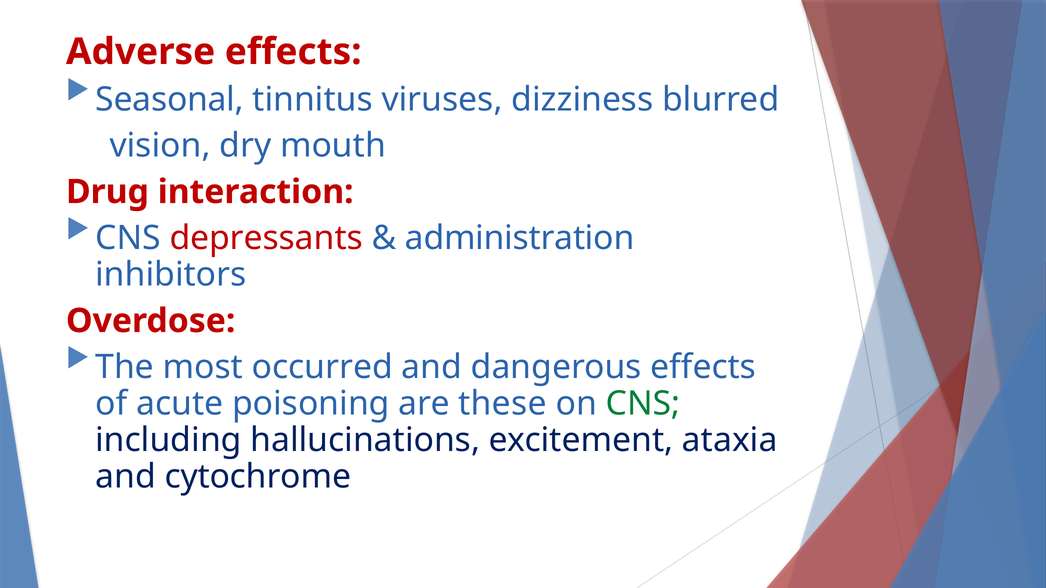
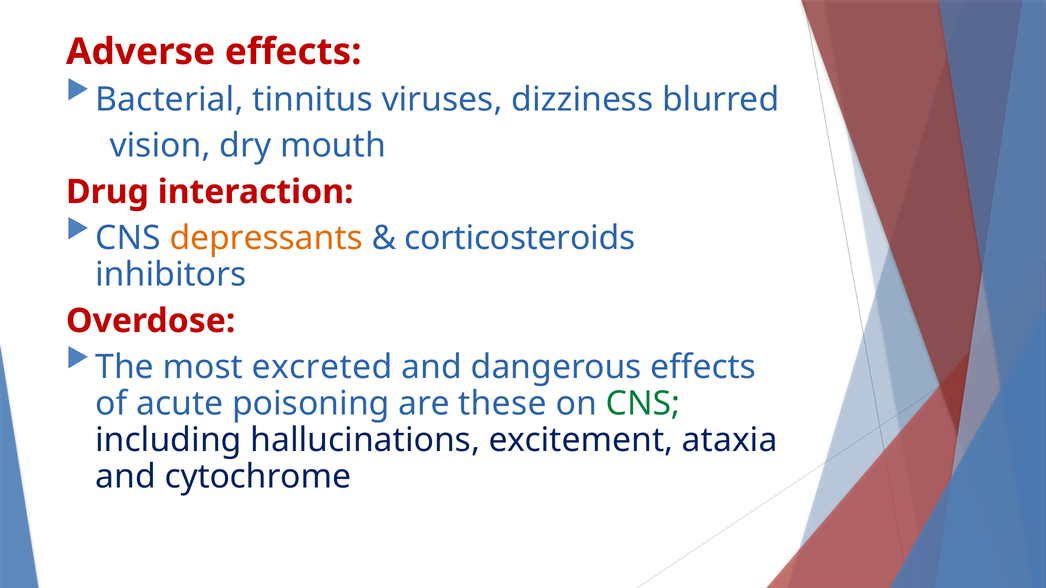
Seasonal: Seasonal -> Bacterial
depressants colour: red -> orange
administration: administration -> corticosteroids
occurred: occurred -> excreted
